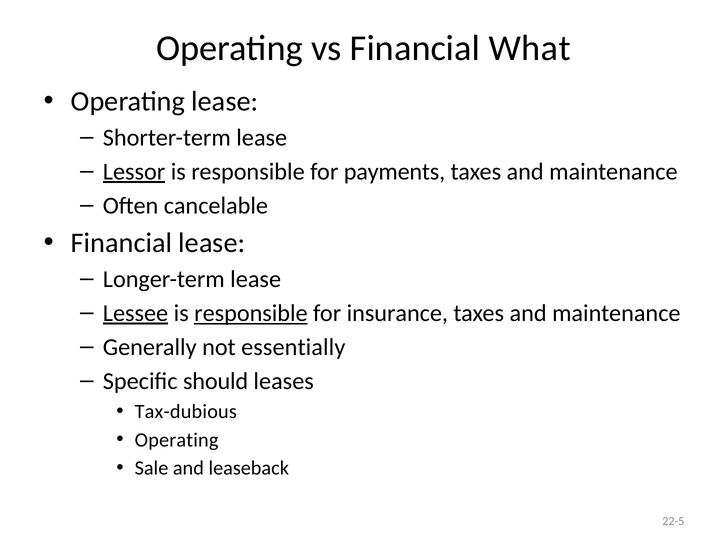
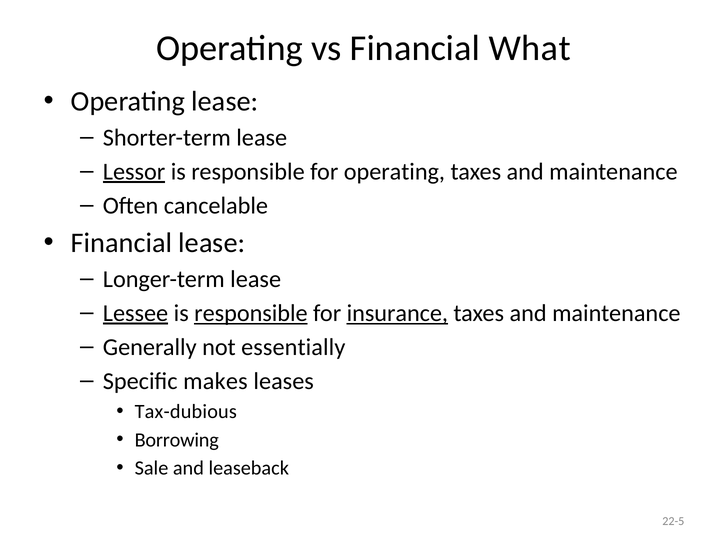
for payments: payments -> operating
insurance underline: none -> present
should: should -> makes
Operating at (177, 440): Operating -> Borrowing
